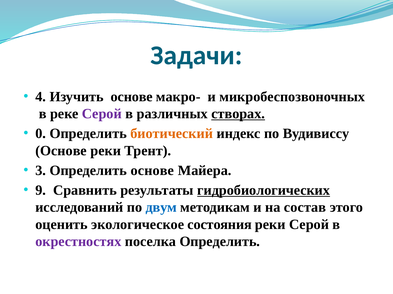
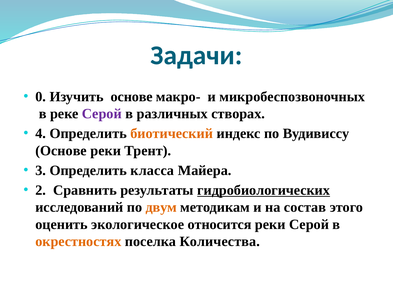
4: 4 -> 0
створах underline: present -> none
0: 0 -> 4
Определить основе: основе -> класса
9: 9 -> 2
двум colour: blue -> orange
состояния: состояния -> относится
окрестностях colour: purple -> orange
поселка Определить: Определить -> Количества
